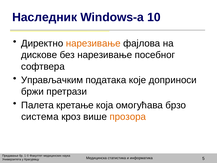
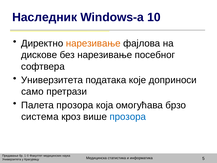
Управљачким at (52, 80): Управљачким -> Универзитета
бржи: бржи -> само
Палета кретање: кретање -> прозора
прозора at (128, 117) colour: orange -> blue
